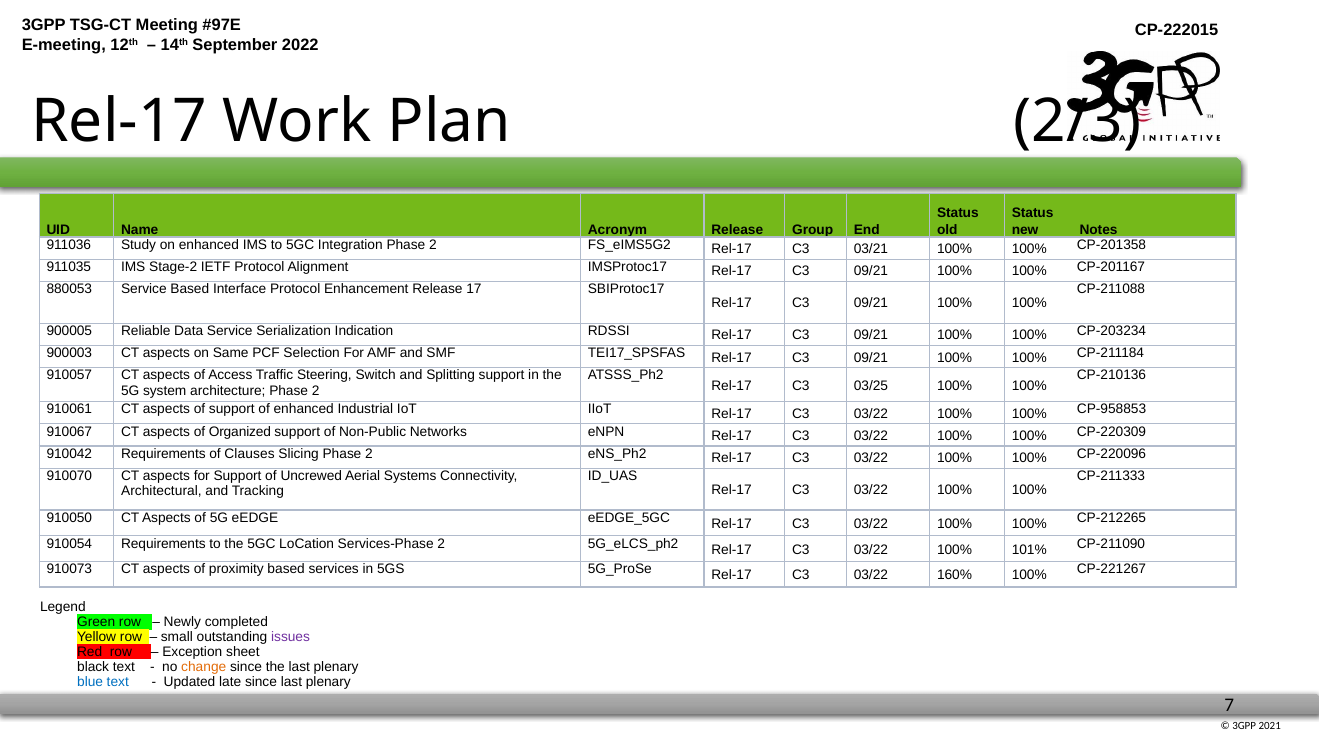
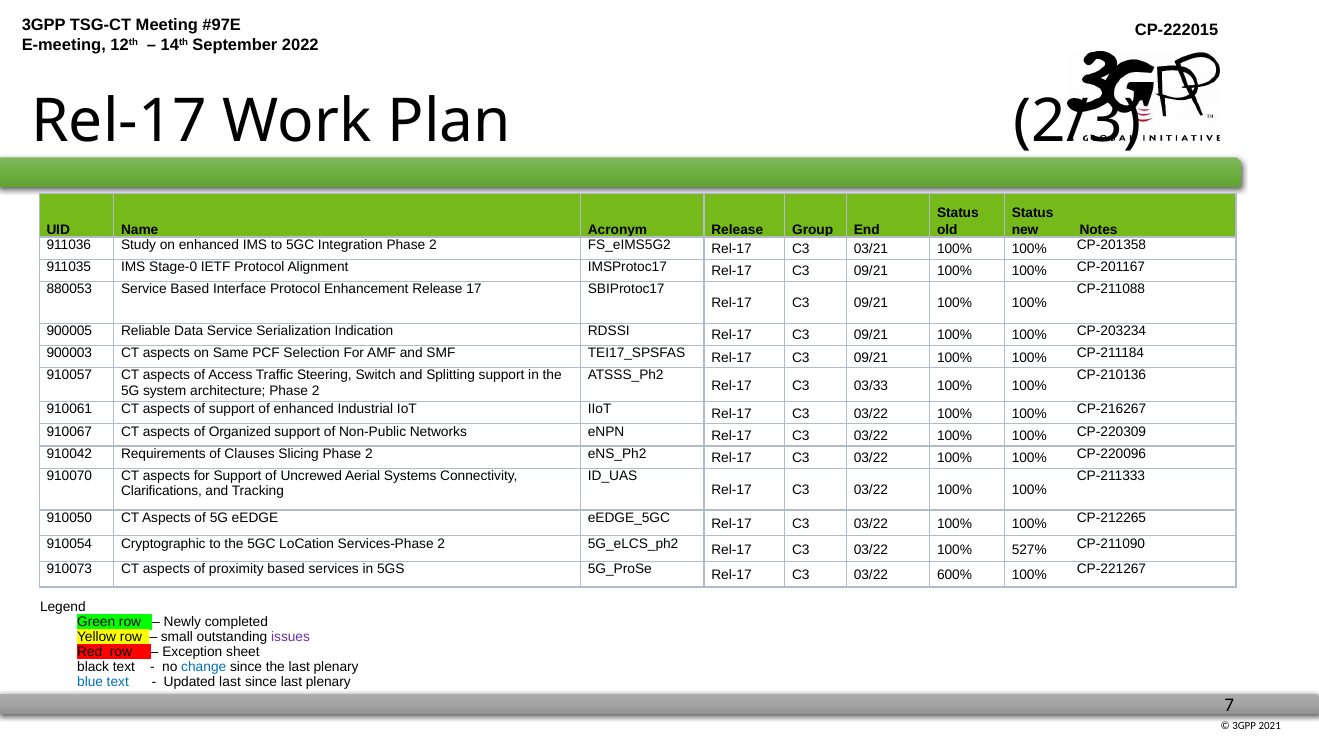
Stage-2: Stage-2 -> Stage-0
03/25: 03/25 -> 03/33
CP-958853: CP-958853 -> CP-216267
Architectural: Architectural -> Clarifications
910054 Requirements: Requirements -> Cryptographic
101%: 101% -> 527%
160%: 160% -> 600%
change colour: orange -> blue
Updated late: late -> last
